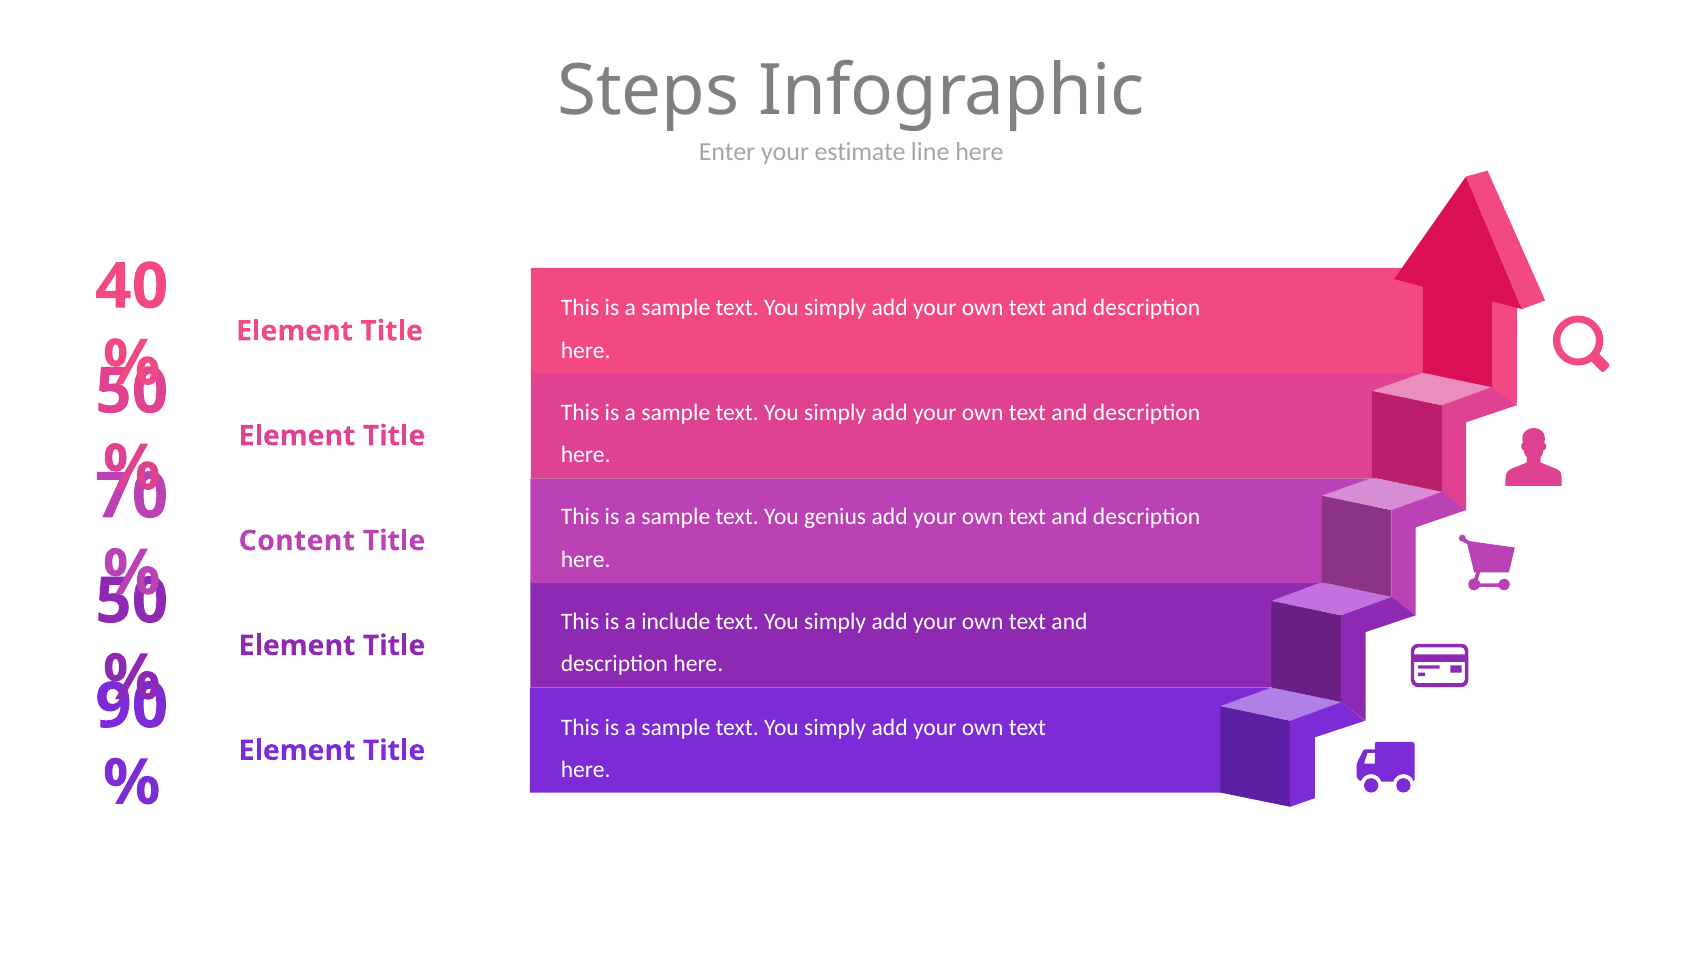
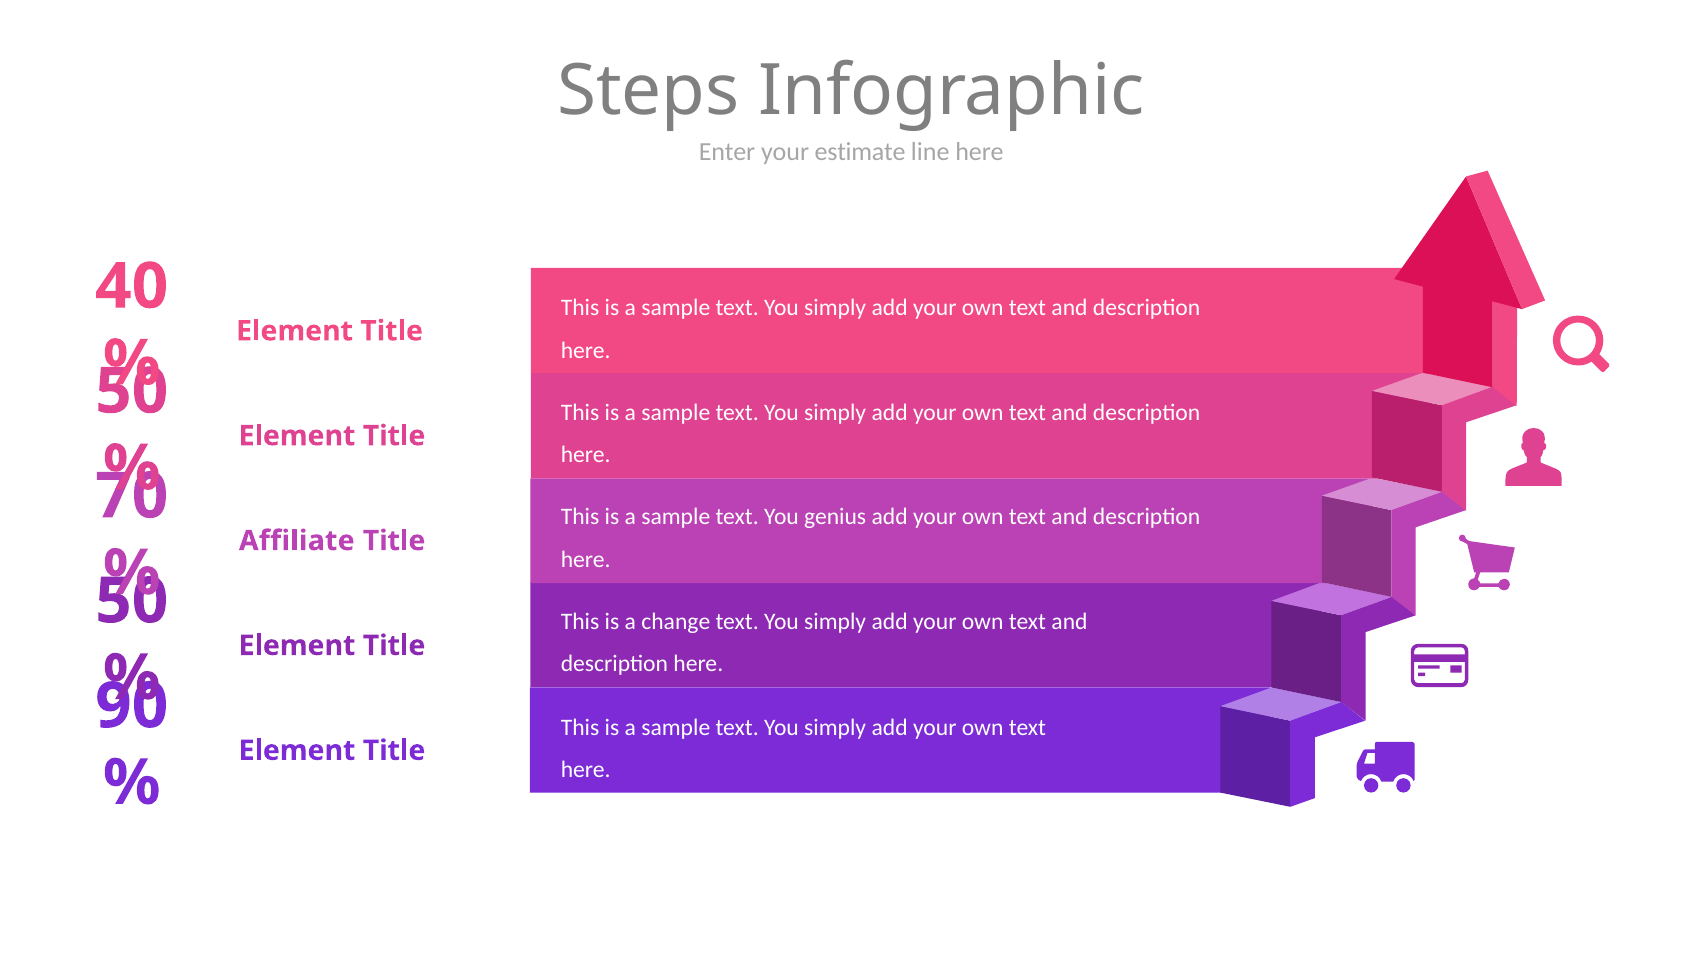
Content: Content -> Affiliate
include: include -> change
